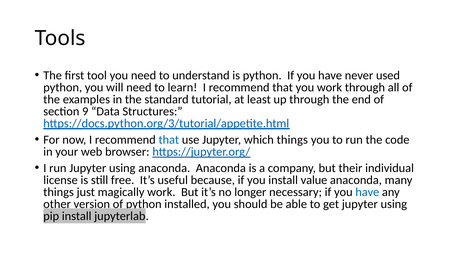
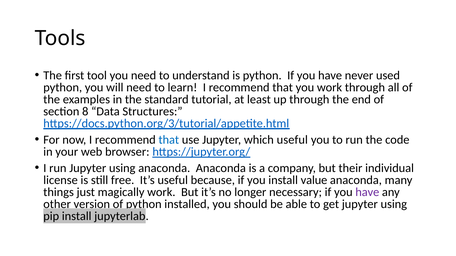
9: 9 -> 8
which things: things -> useful
have at (367, 193) colour: blue -> purple
